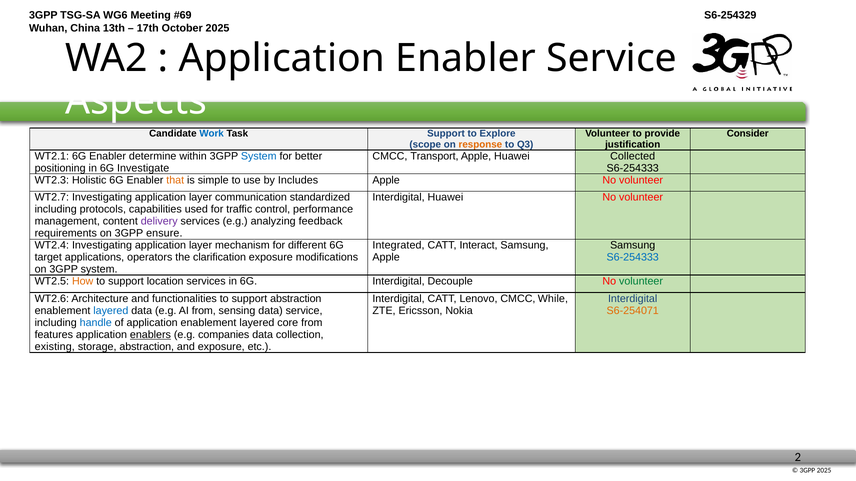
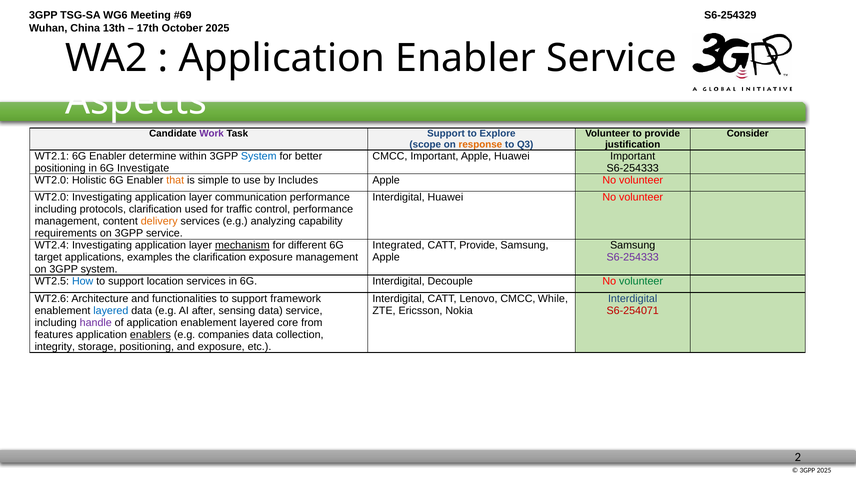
Work colour: blue -> purple
CMCC Transport: Transport -> Important
Huawei Collected: Collected -> Important
WT2.3 at (52, 180): WT2.3 -> WT2.0
WT2.7 at (52, 198): WT2.7 -> WT2.0
communication standardized: standardized -> performance
protocols capabilities: capabilities -> clarification
delivery colour: purple -> orange
feedback: feedback -> capability
3GPP ensure: ensure -> service
mechanism underline: none -> present
CATT Interact: Interact -> Provide
operators: operators -> examples
exposure modifications: modifications -> management
S6-254333 at (633, 258) colour: blue -> purple
How colour: orange -> blue
support abstraction: abstraction -> framework
AI from: from -> after
S6-254071 colour: orange -> red
handle colour: blue -> purple
existing: existing -> integrity
storage abstraction: abstraction -> positioning
